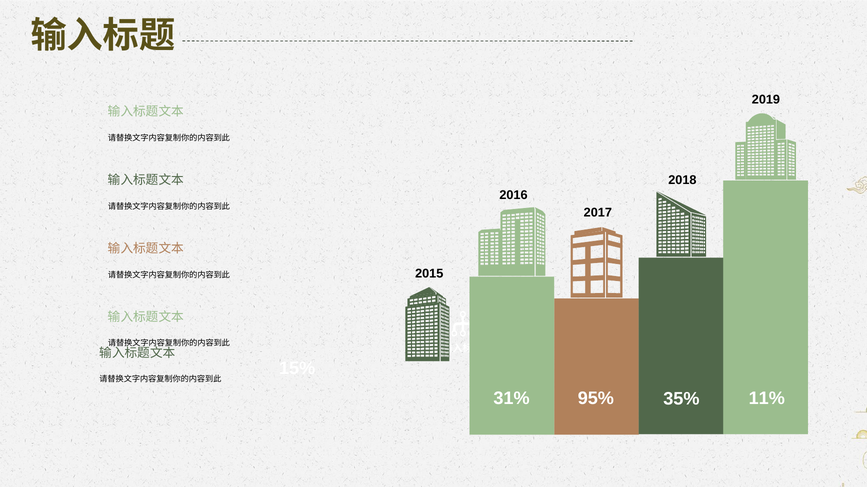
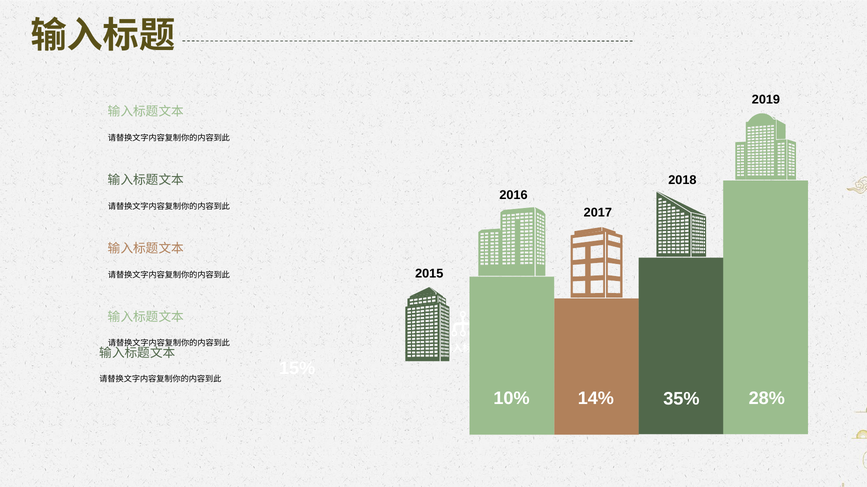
11%: 11% -> 28%
31%: 31% -> 10%
95%: 95% -> 14%
